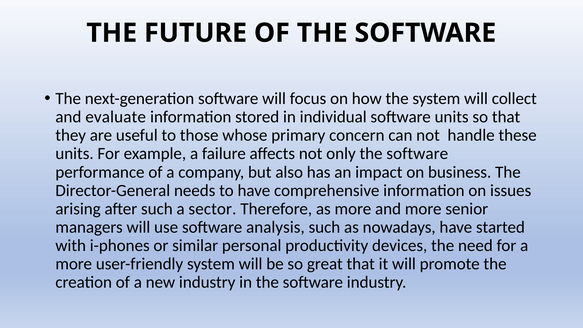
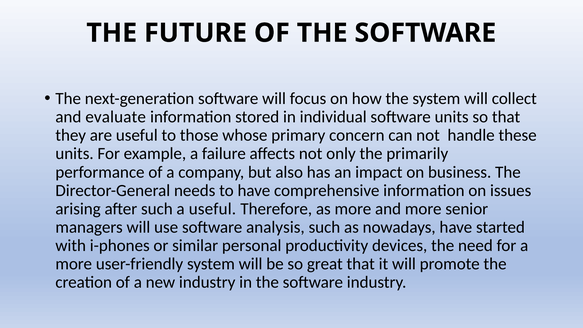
only the software: software -> primarily
a sector: sector -> useful
